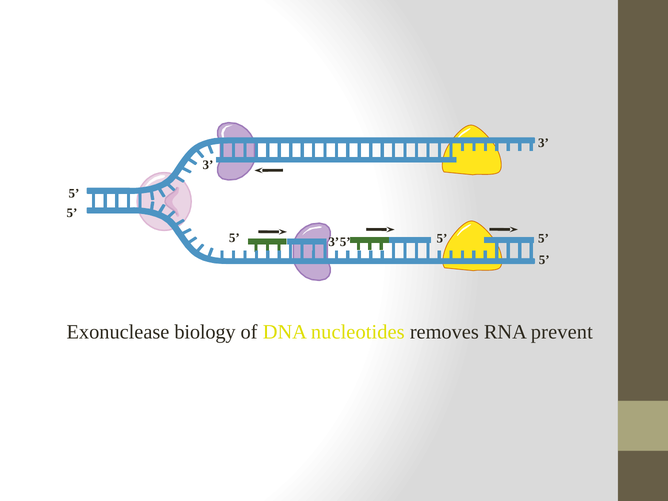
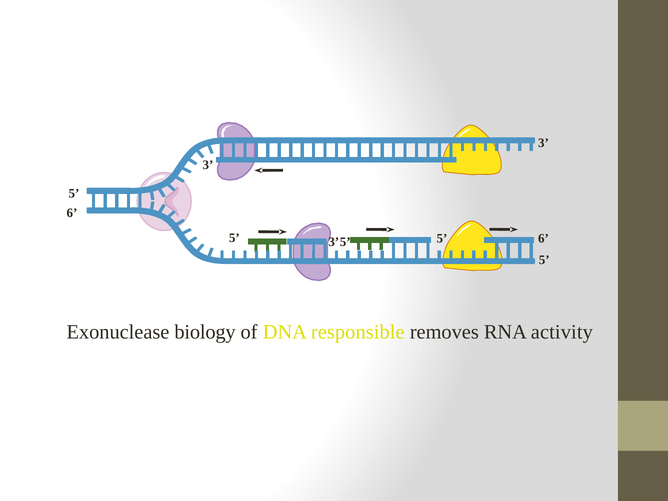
5 at (72, 213): 5 -> 6
5 at (544, 238): 5 -> 6
nucleotides: nucleotides -> responsible
prevent: prevent -> activity
